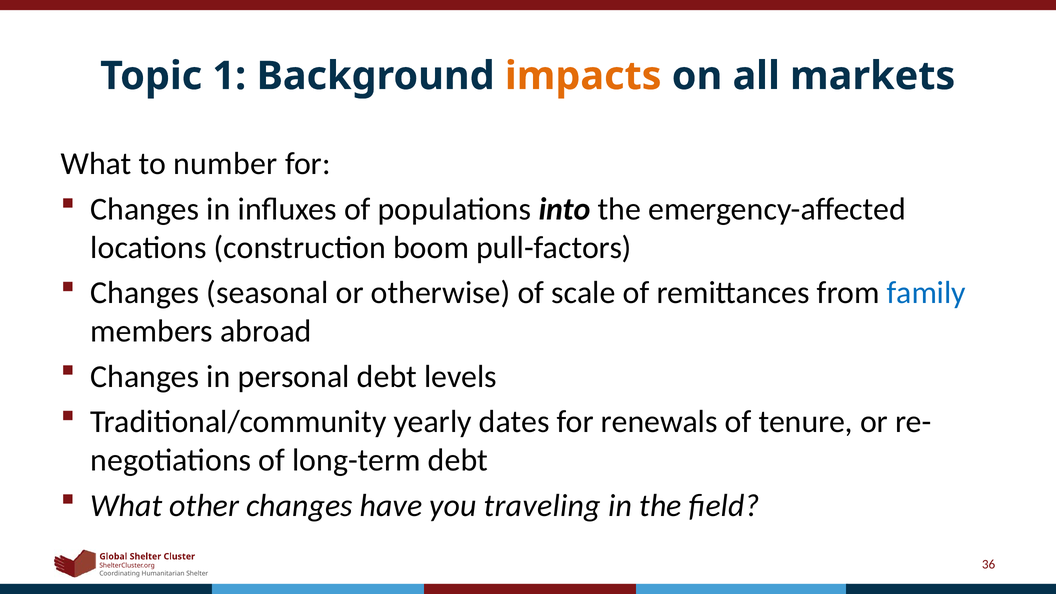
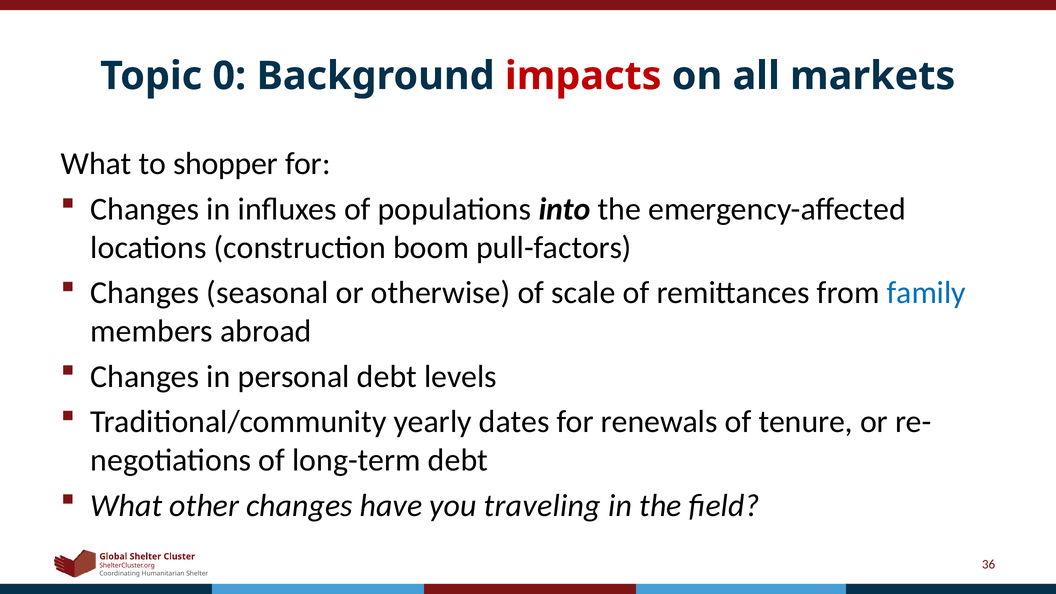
1: 1 -> 0
impacts colour: orange -> red
number: number -> shopper
